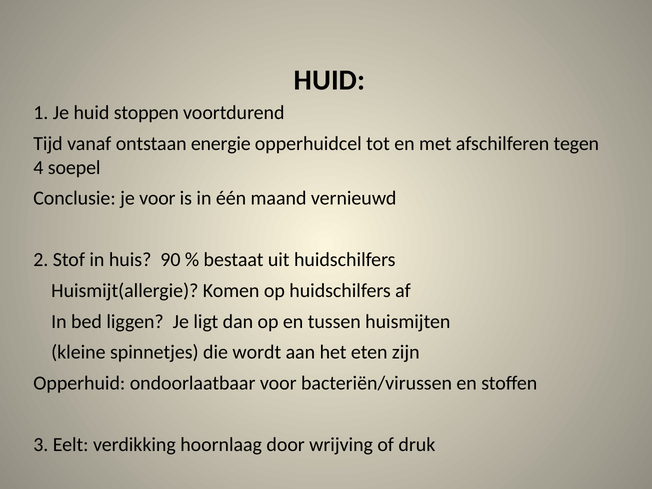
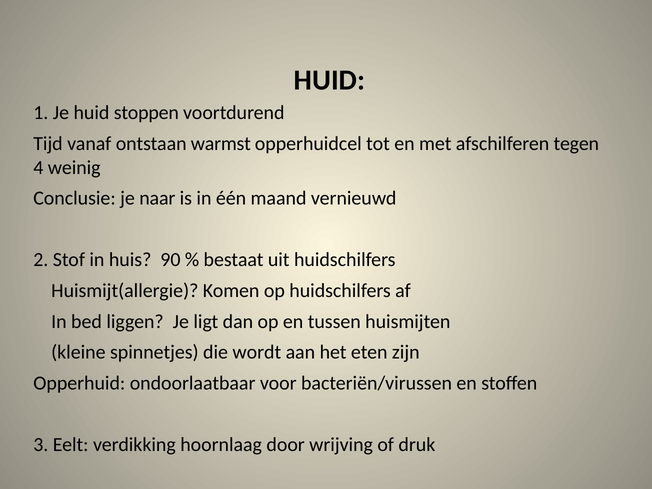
energie: energie -> warmst
soepel: soepel -> weinig
je voor: voor -> naar
